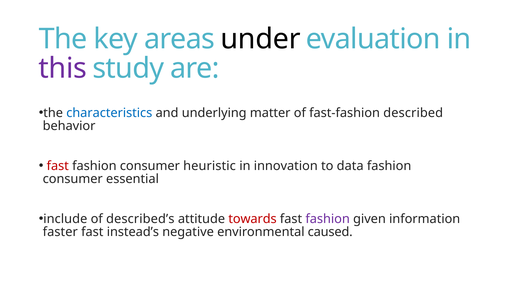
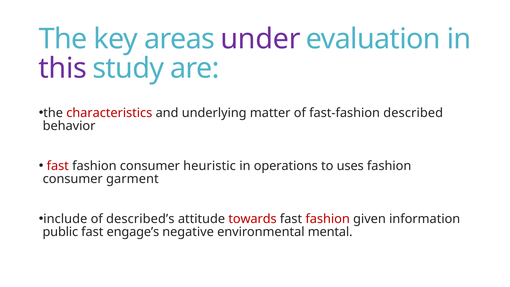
under colour: black -> purple
characteristics colour: blue -> red
innovation: innovation -> operations
data: data -> uses
essential: essential -> garment
fashion at (328, 219) colour: purple -> red
faster: faster -> public
instead’s: instead’s -> engage’s
caused: caused -> mental
